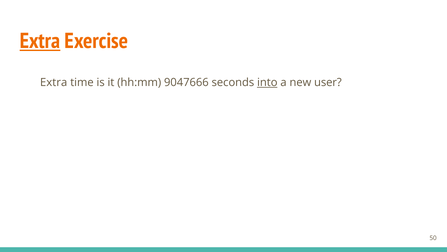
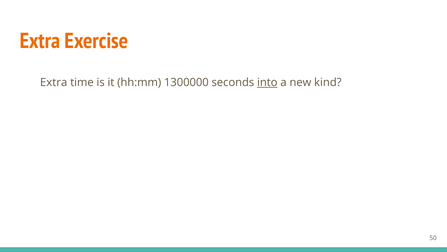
Extra at (40, 41) underline: present -> none
9047666: 9047666 -> 1300000
user: user -> kind
